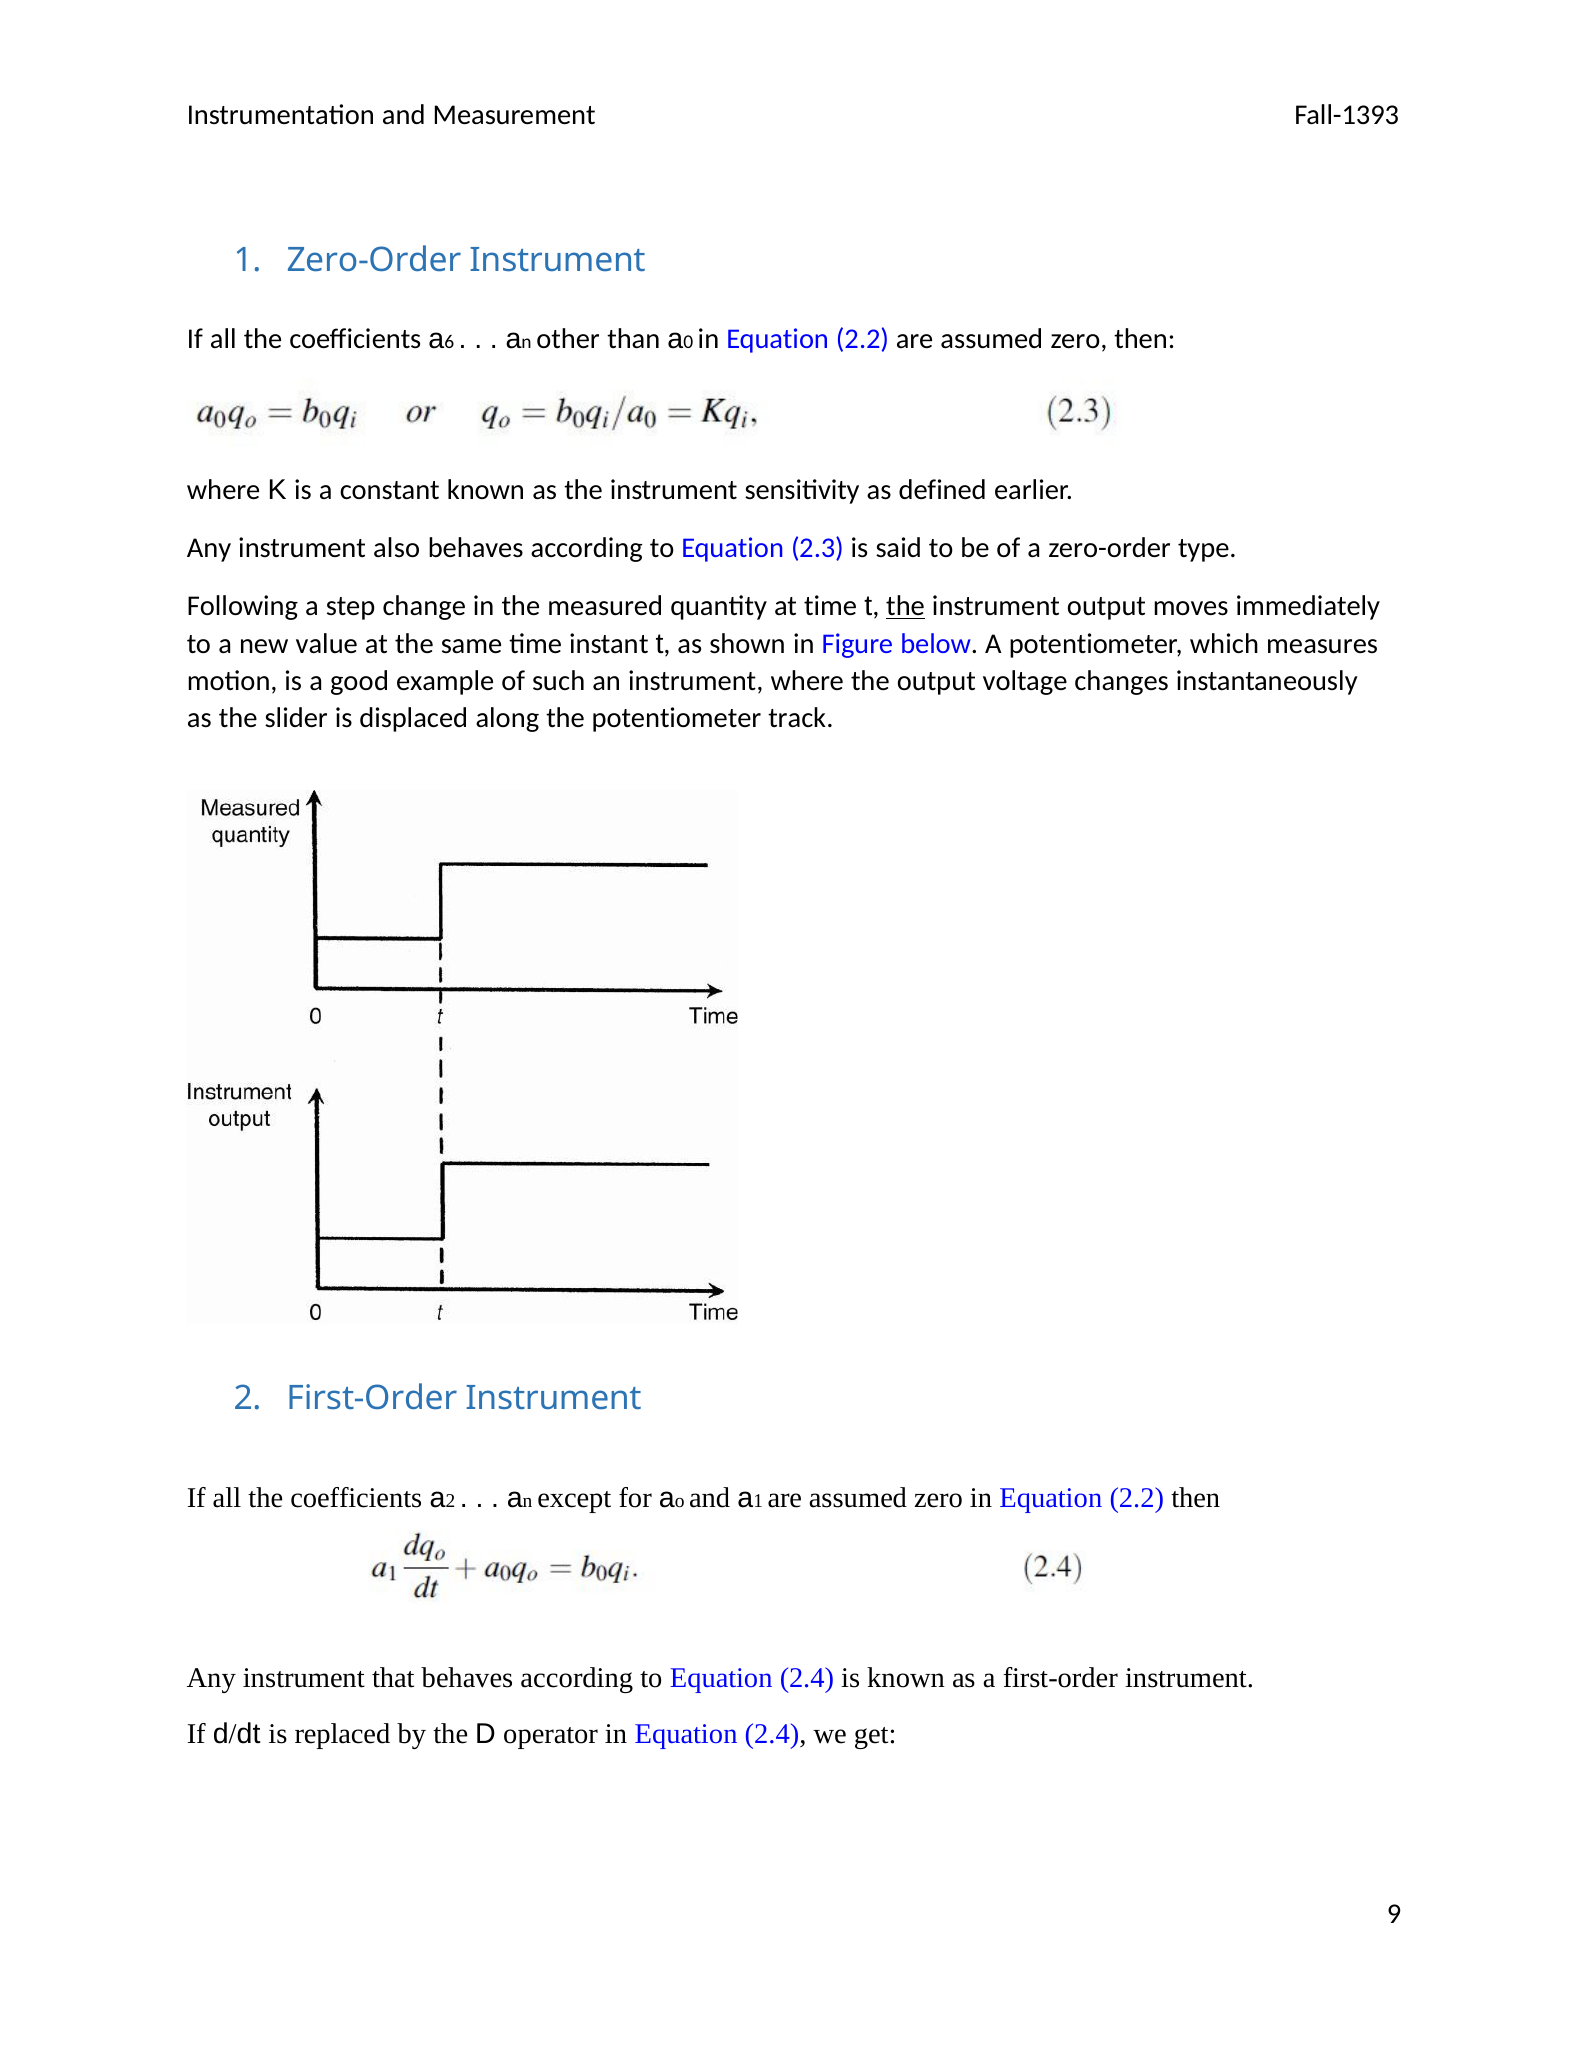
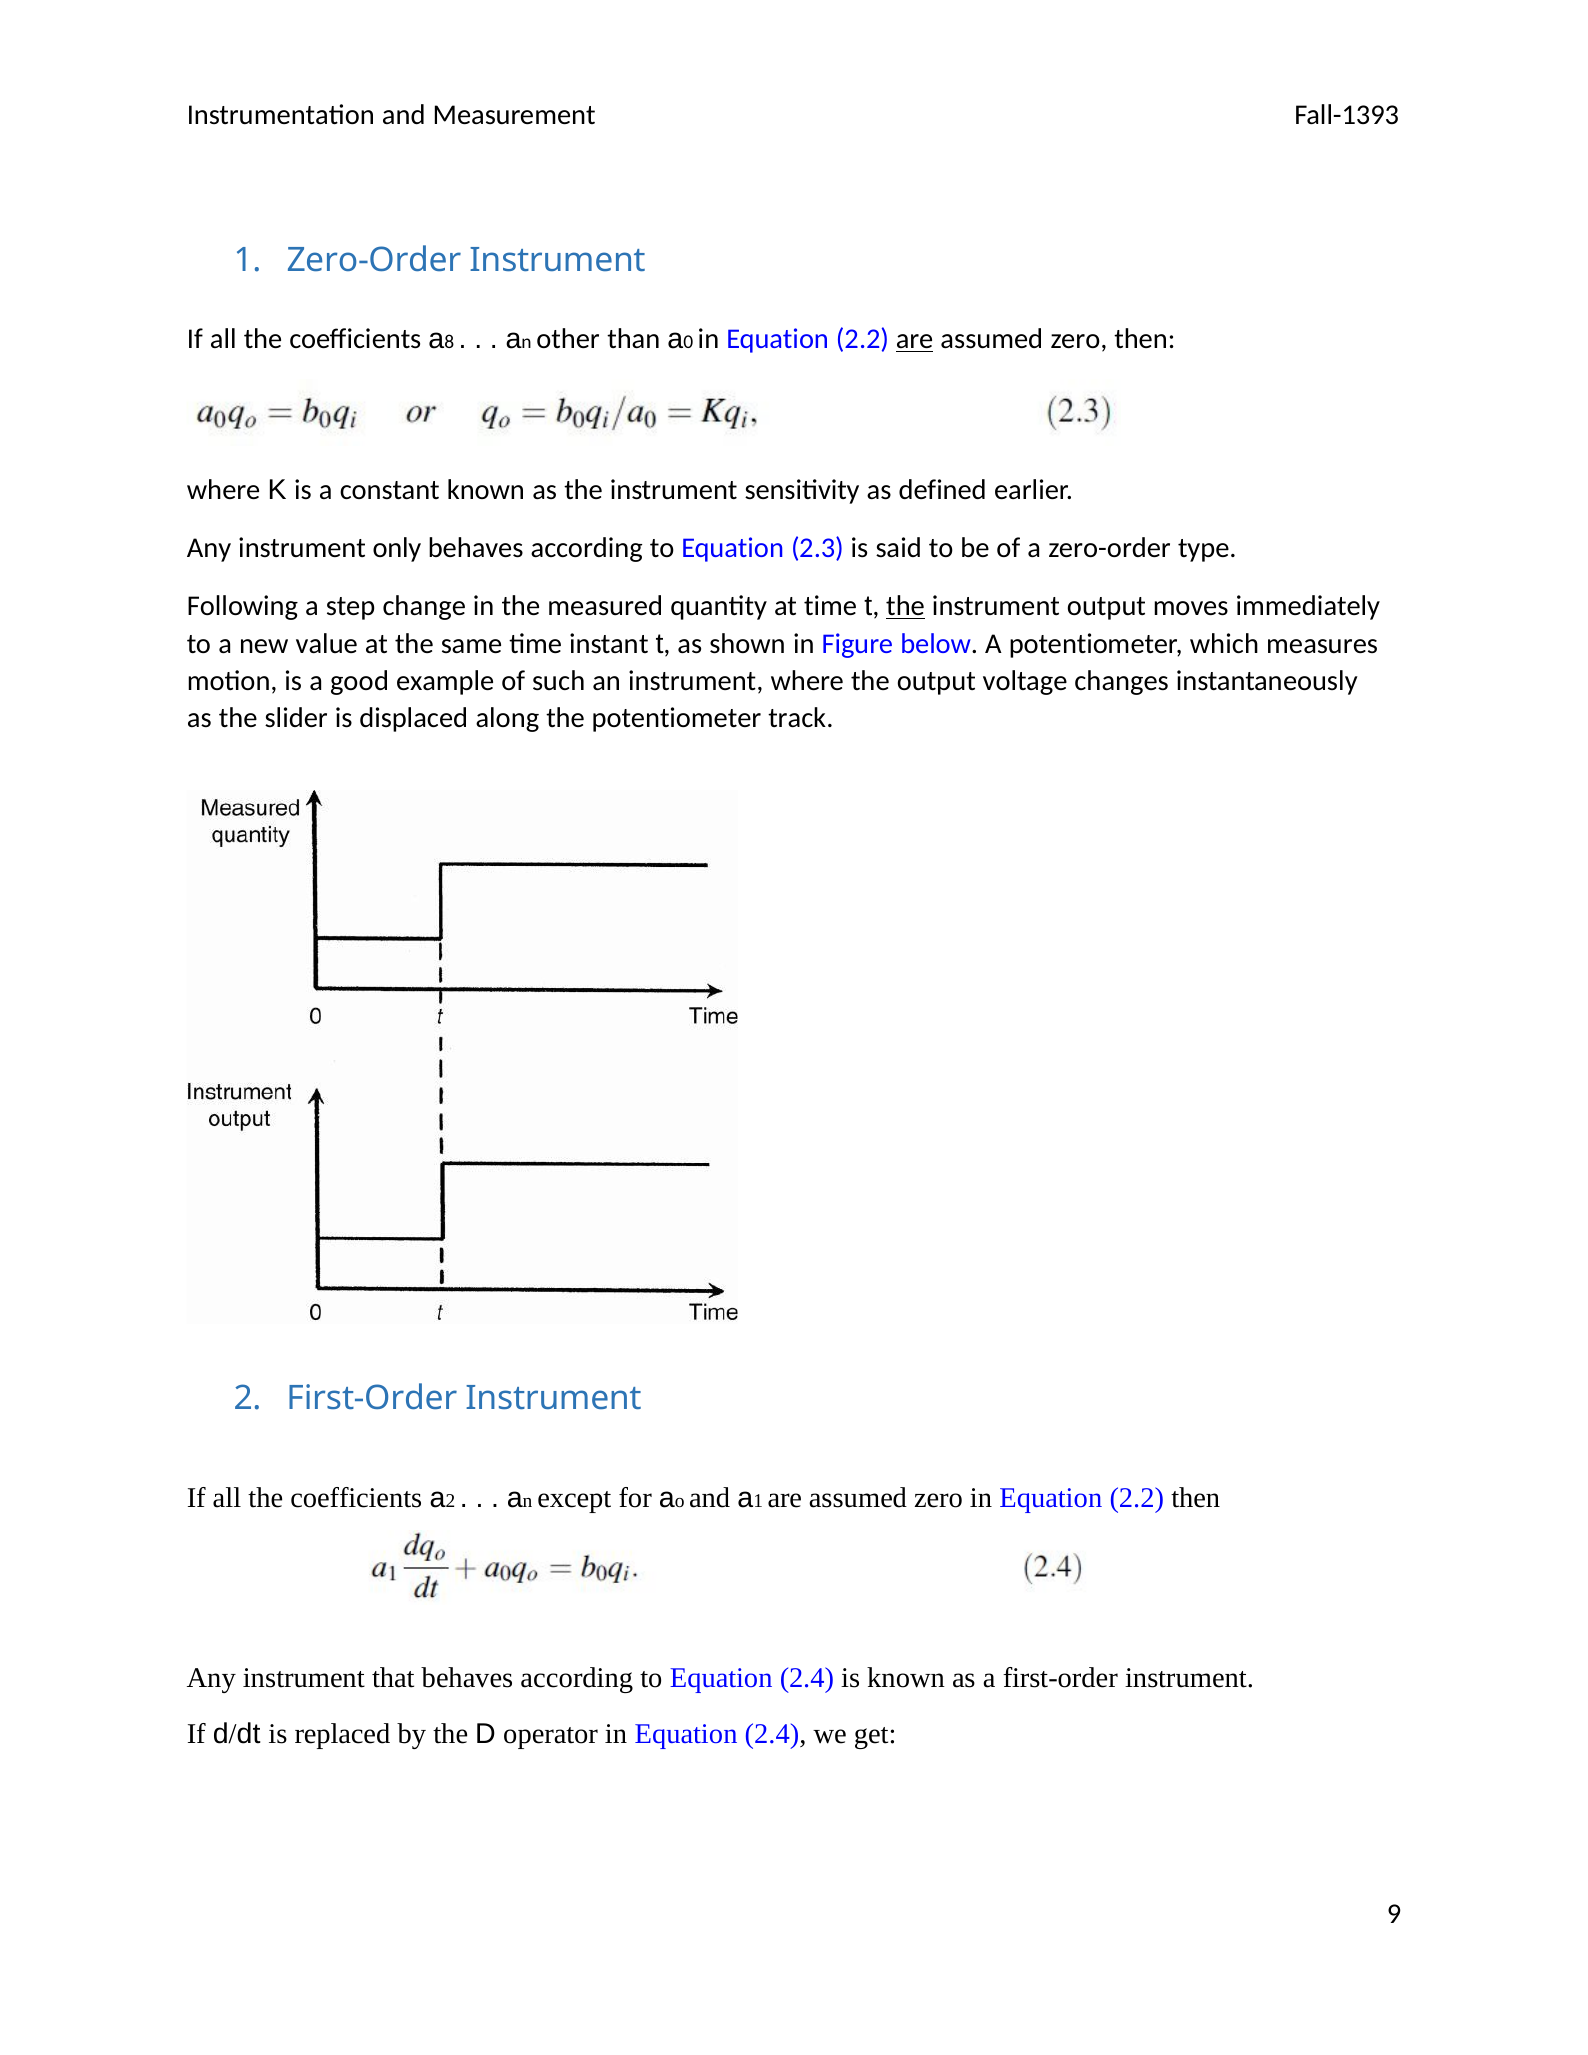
6: 6 -> 8
are at (915, 339) underline: none -> present
also: also -> only
